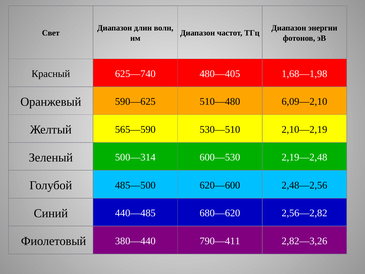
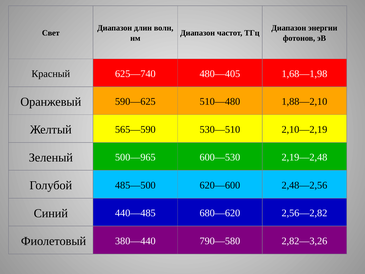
6,09—2,10: 6,09—2,10 -> 1,88—2,10
500—314: 500—314 -> 500—965
790—411: 790—411 -> 790—580
